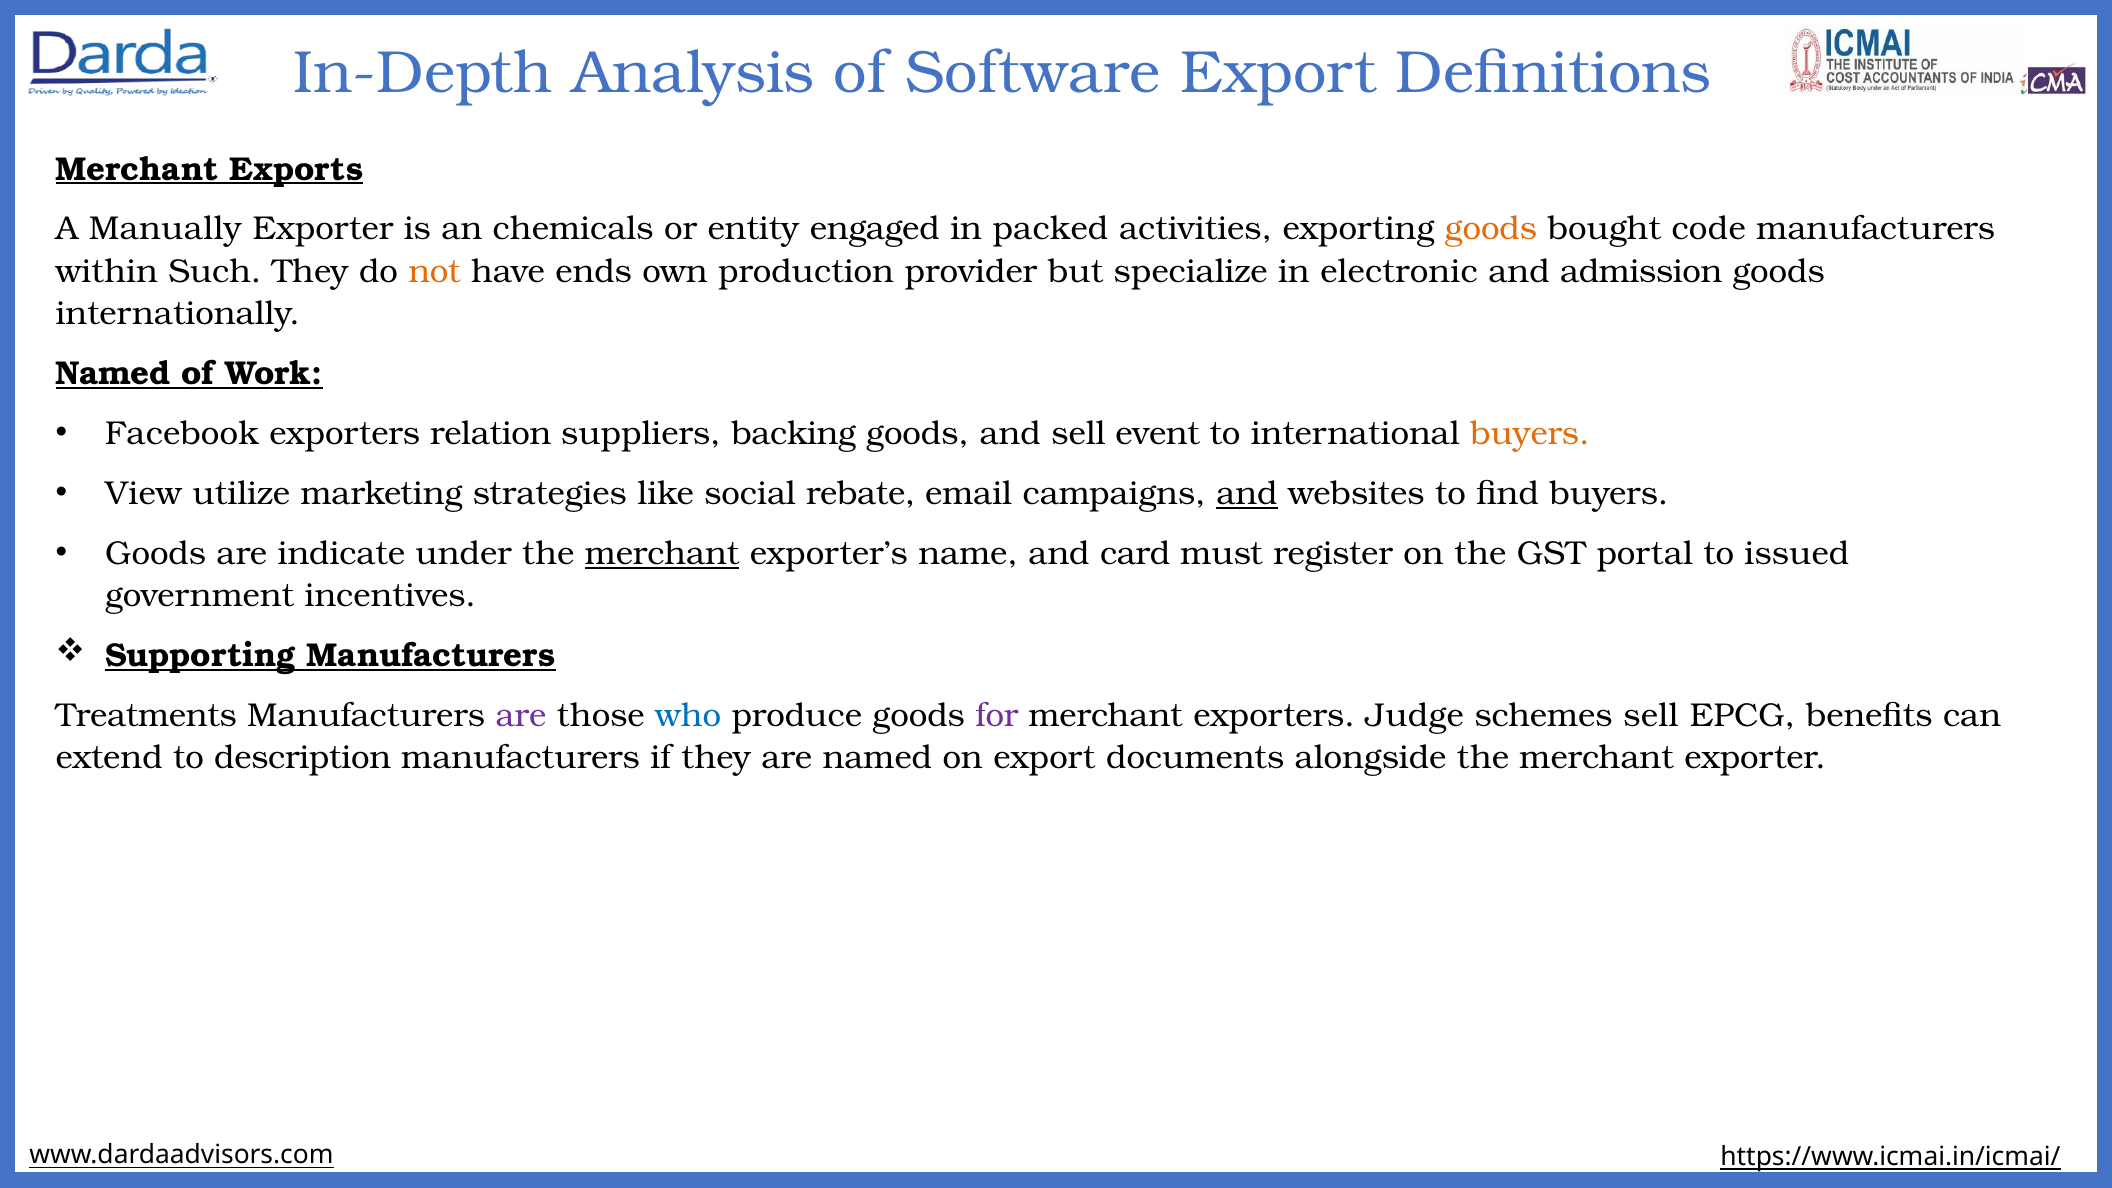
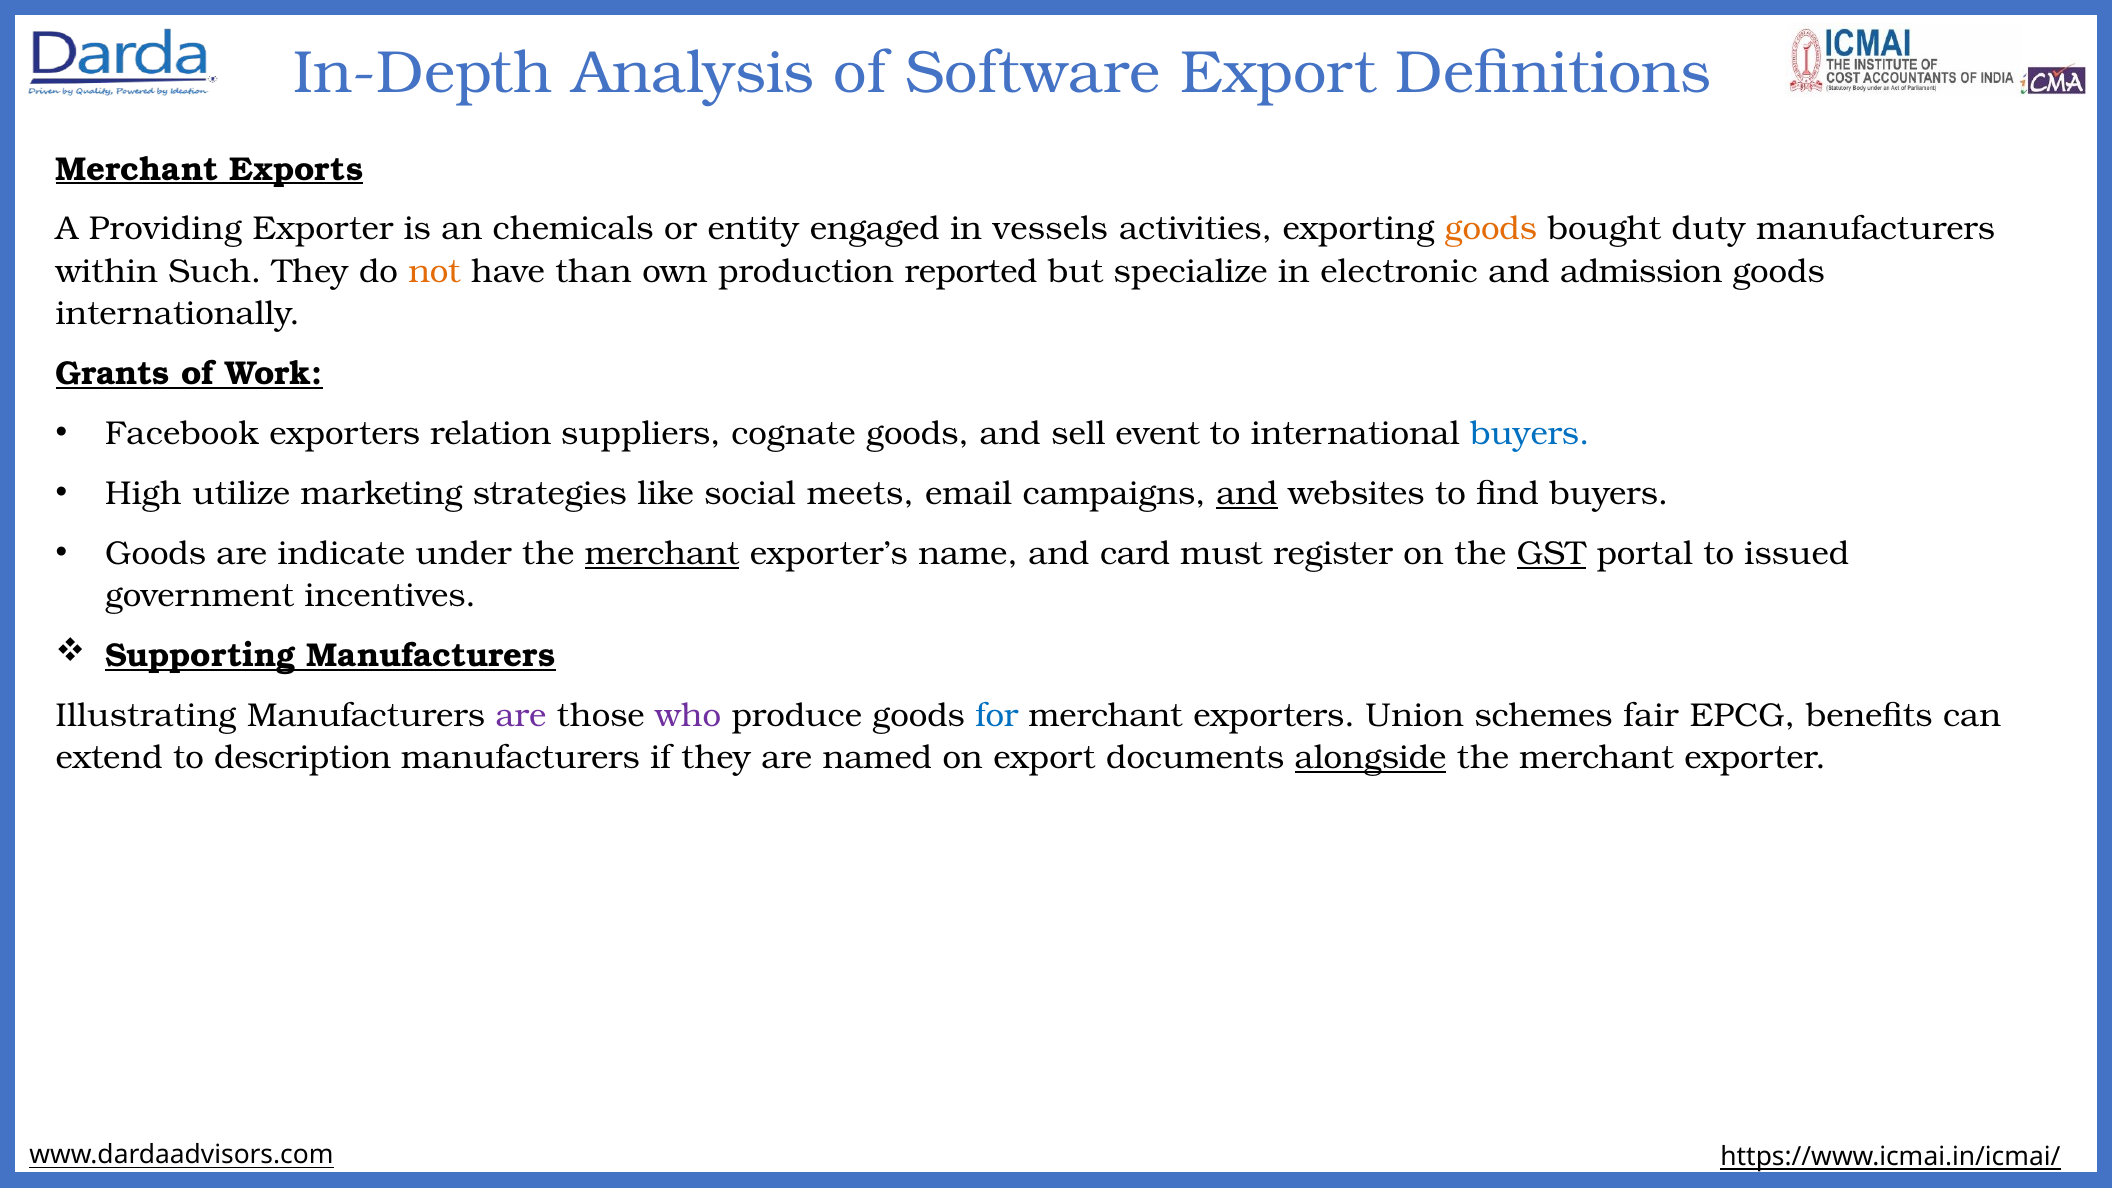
Manually: Manually -> Providing
packed: packed -> vessels
code: code -> duty
ends: ends -> than
provider: provider -> reported
Named at (113, 374): Named -> Grants
backing: backing -> cognate
buyers at (1530, 434) colour: orange -> blue
View: View -> High
rebate: rebate -> meets
GST underline: none -> present
Treatments: Treatments -> Illustrating
who colour: blue -> purple
for colour: purple -> blue
Judge: Judge -> Union
schemes sell: sell -> fair
alongside underline: none -> present
